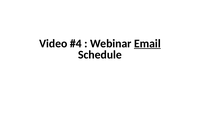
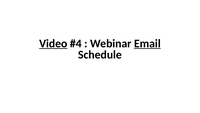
Video underline: none -> present
